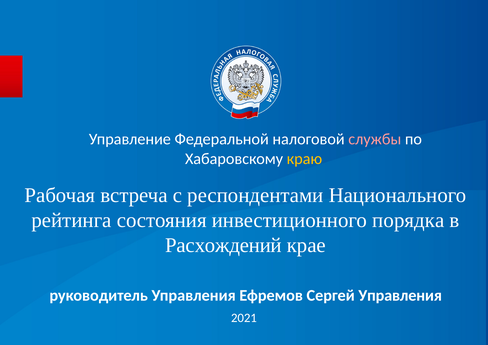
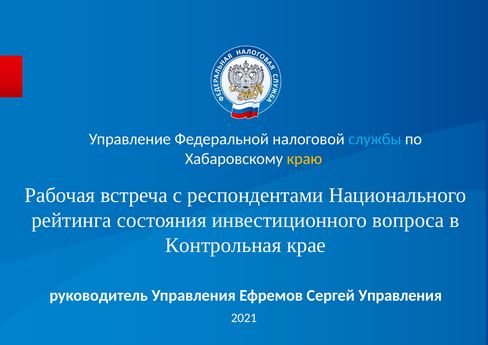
службы colour: pink -> light blue
порядка: порядка -> вопроса
Расхождений: Расхождений -> Контрольная
